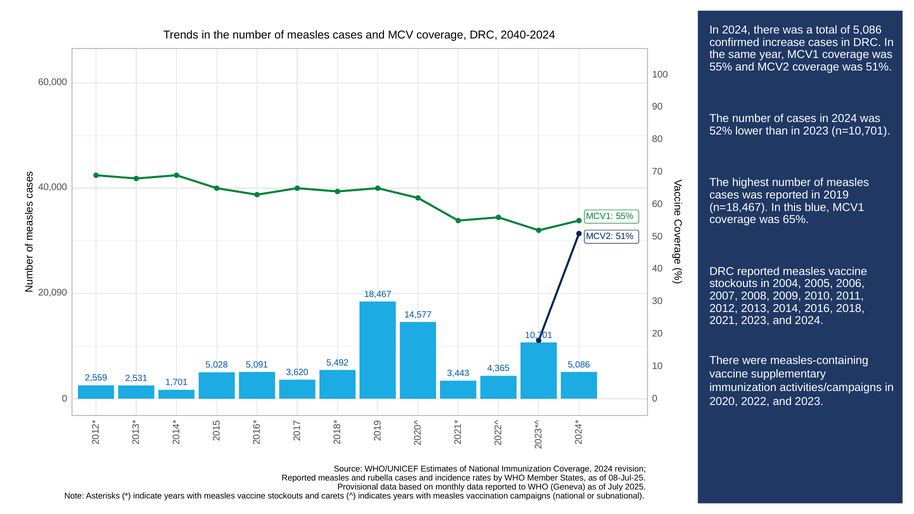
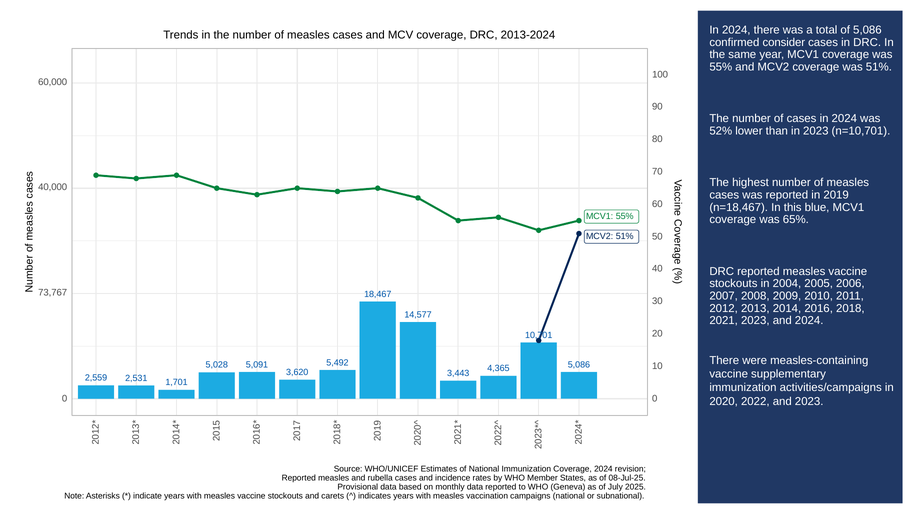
2040-2024: 2040-2024 -> 2013-2024
increase: increase -> consider
20,090: 20,090 -> 73,767
